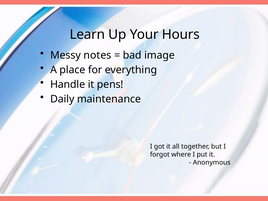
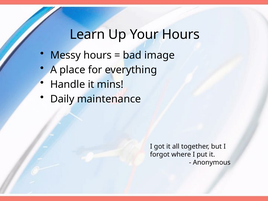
Messy notes: notes -> hours
pens: pens -> mins
